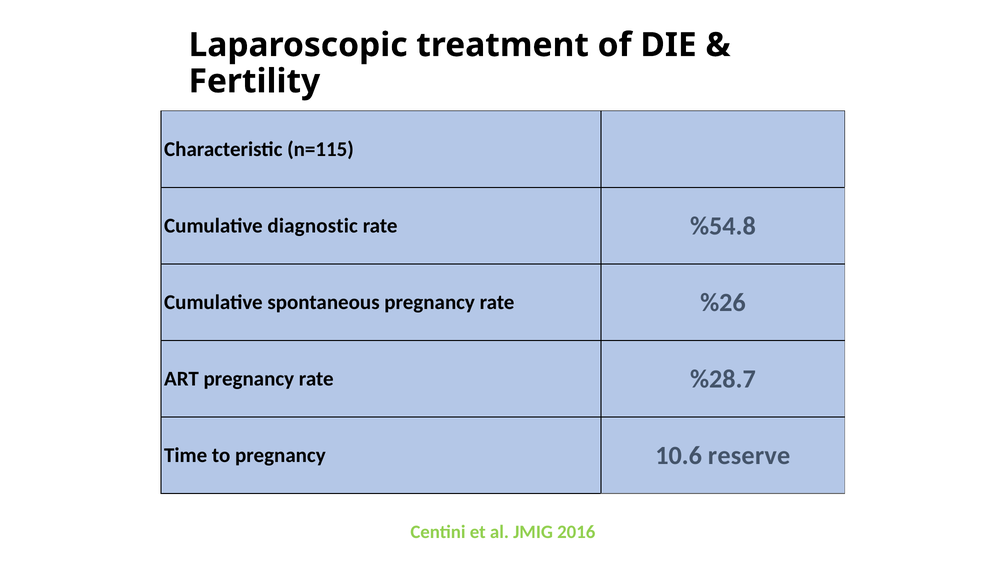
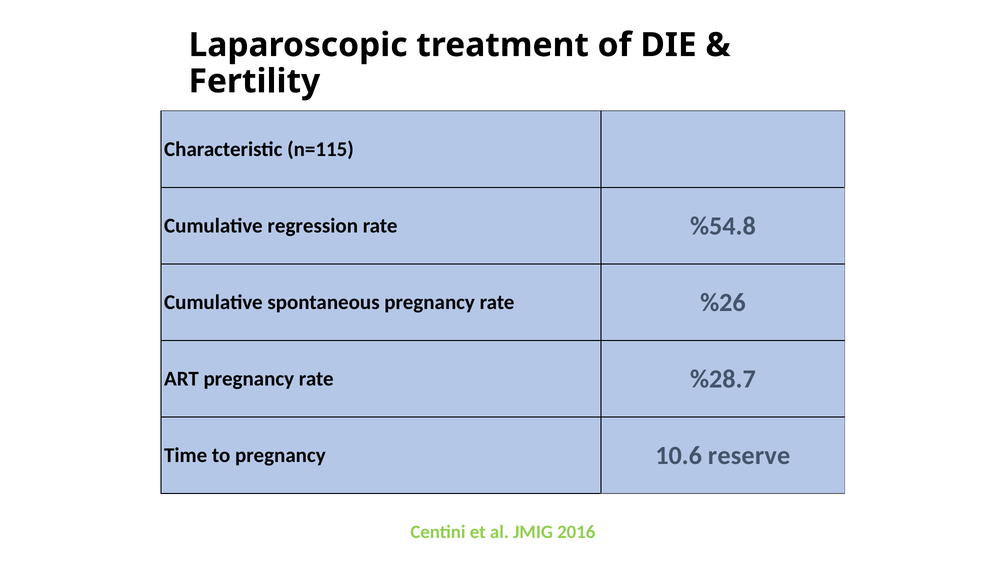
diagnostic: diagnostic -> regression
